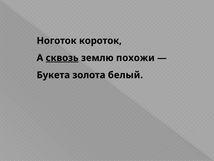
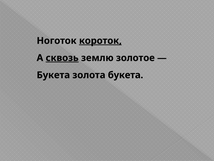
короток underline: none -> present
похожи: похожи -> золотое
золота белый: белый -> букета
